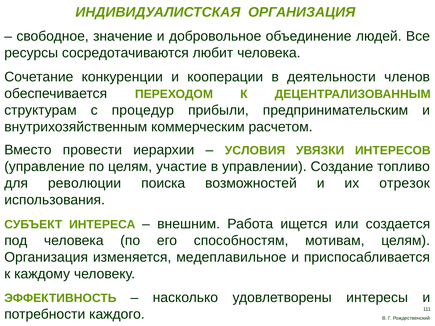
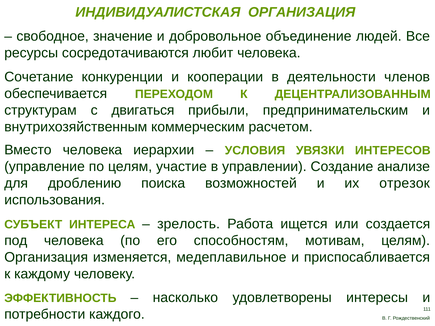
процедур: процедур -> двигаться
Вместо провести: провести -> человека
топливо: топливо -> анализе
революции: революции -> дроблению
внешним: внешним -> зрелость
